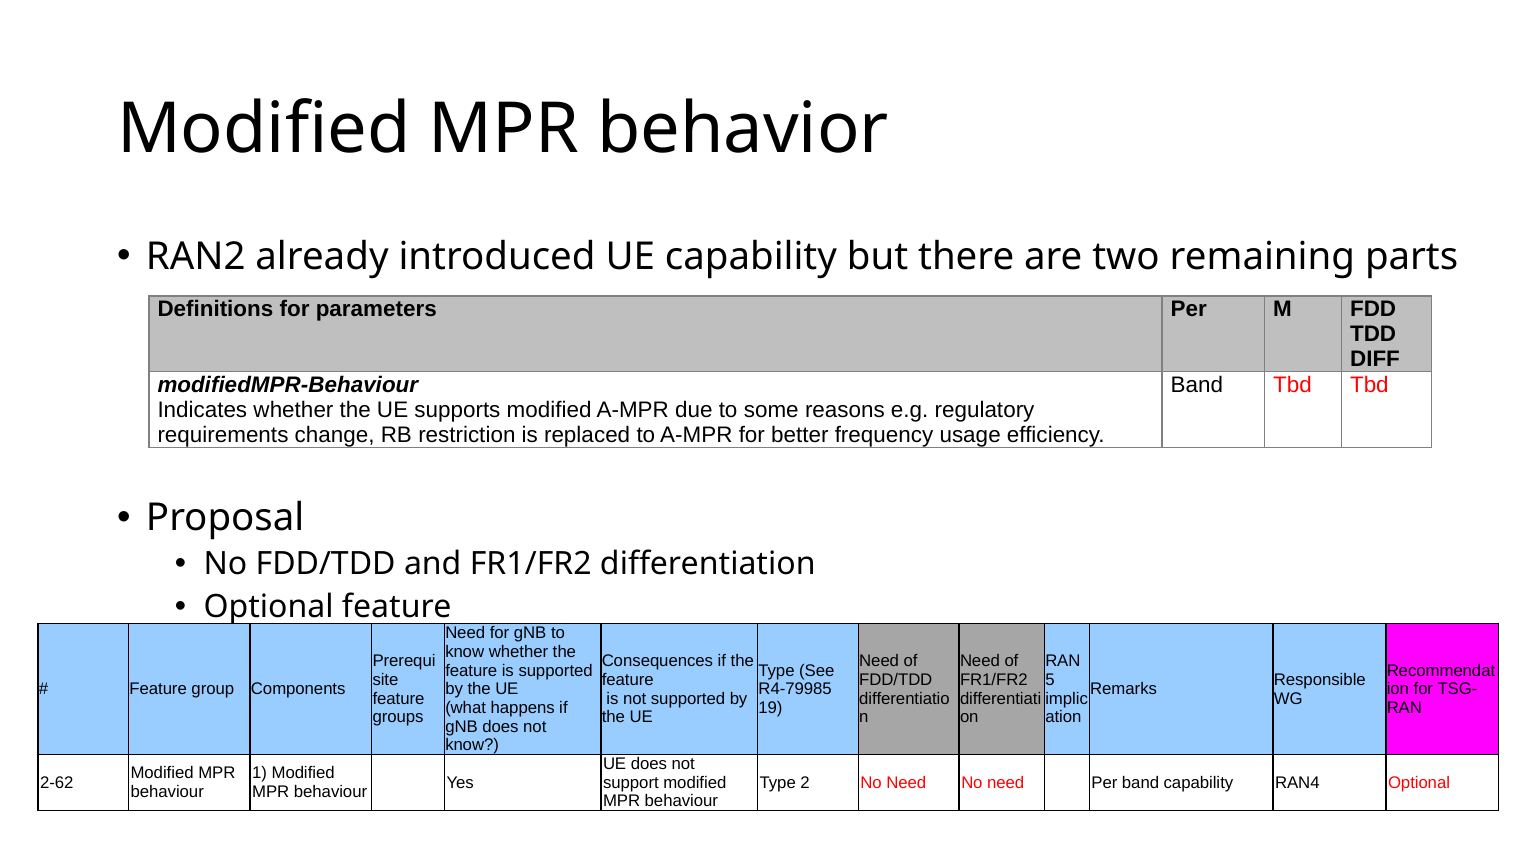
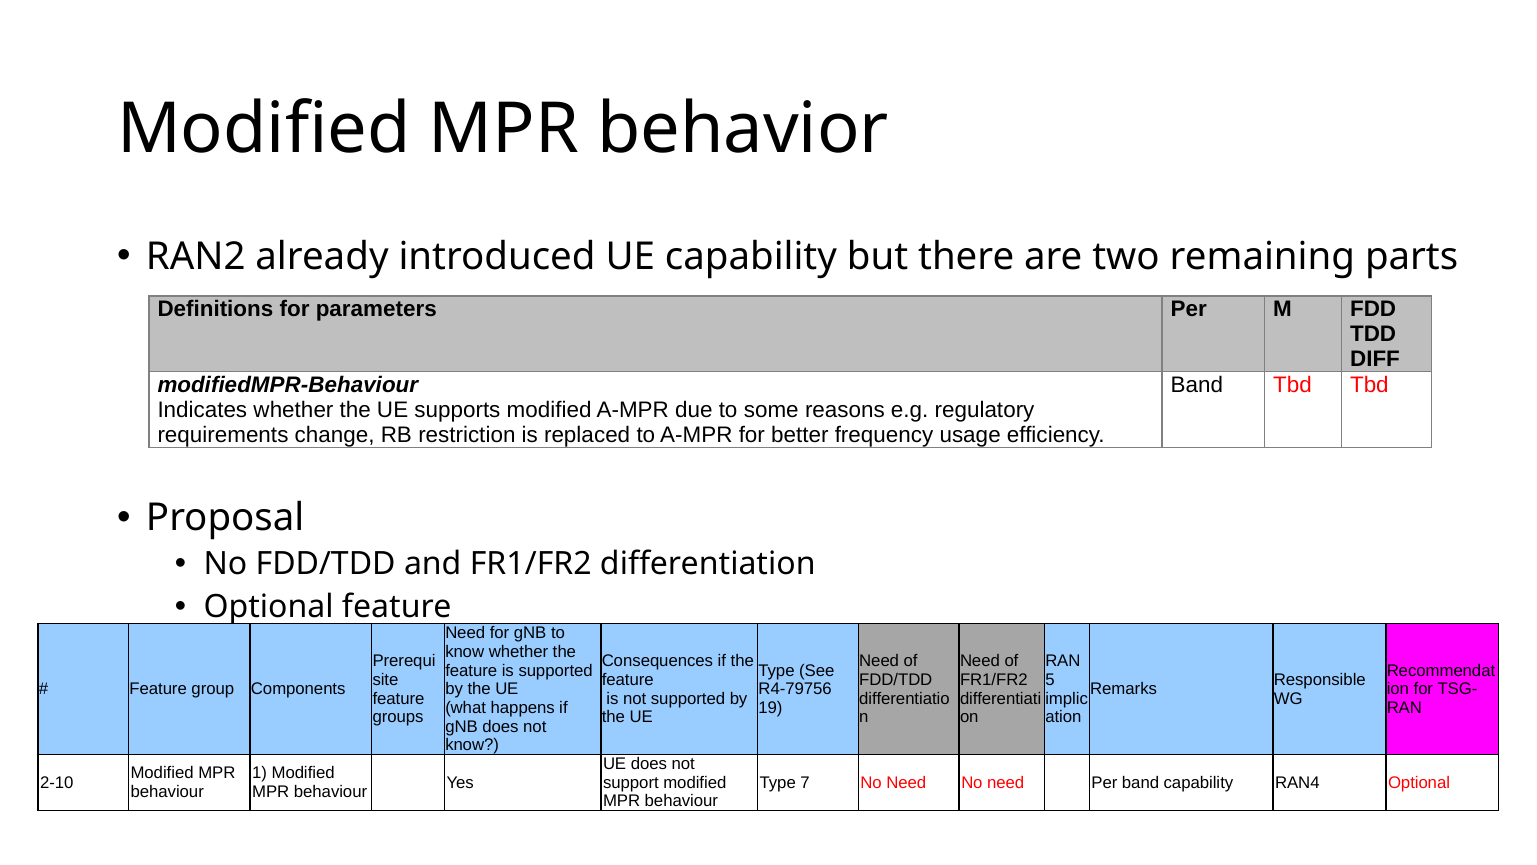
R4-79985: R4-79985 -> R4-79756
2-62: 2-62 -> 2-10
2: 2 -> 7
